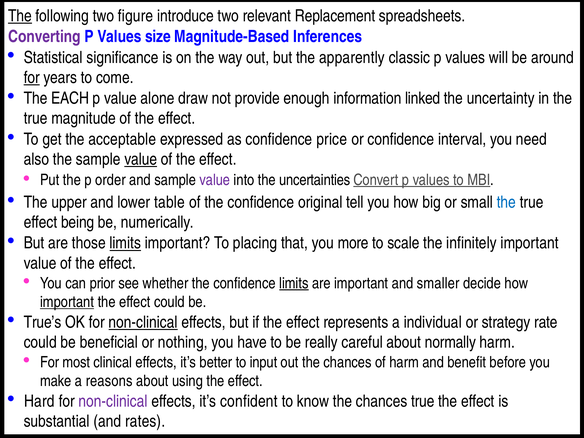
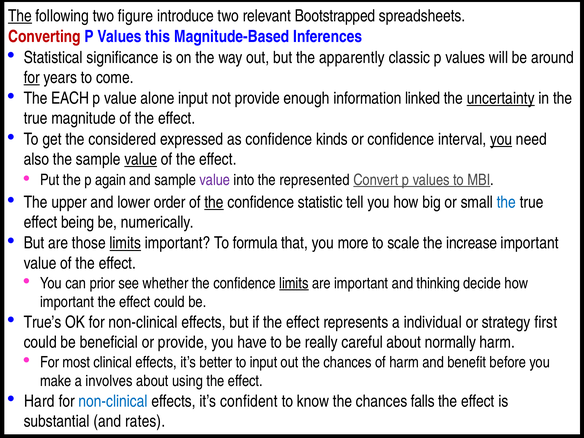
Replacement: Replacement -> Bootstrapped
Converting colour: purple -> red
size: size -> this
alone draw: draw -> input
uncertainty underline: none -> present
acceptable: acceptable -> considered
price: price -> kinds
you at (501, 139) underline: none -> present
order: order -> again
uncertainties: uncertainties -> represented
table: table -> order
the at (214, 202) underline: none -> present
original: original -> statistic
placing: placing -> formula
infinitely: infinitely -> increase
smaller: smaller -> thinking
important at (67, 302) underline: present -> none
non-clinical at (143, 322) underline: present -> none
rate: rate -> first
or nothing: nothing -> provide
reasons: reasons -> involves
non-clinical at (113, 401) colour: purple -> blue
chances true: true -> falls
